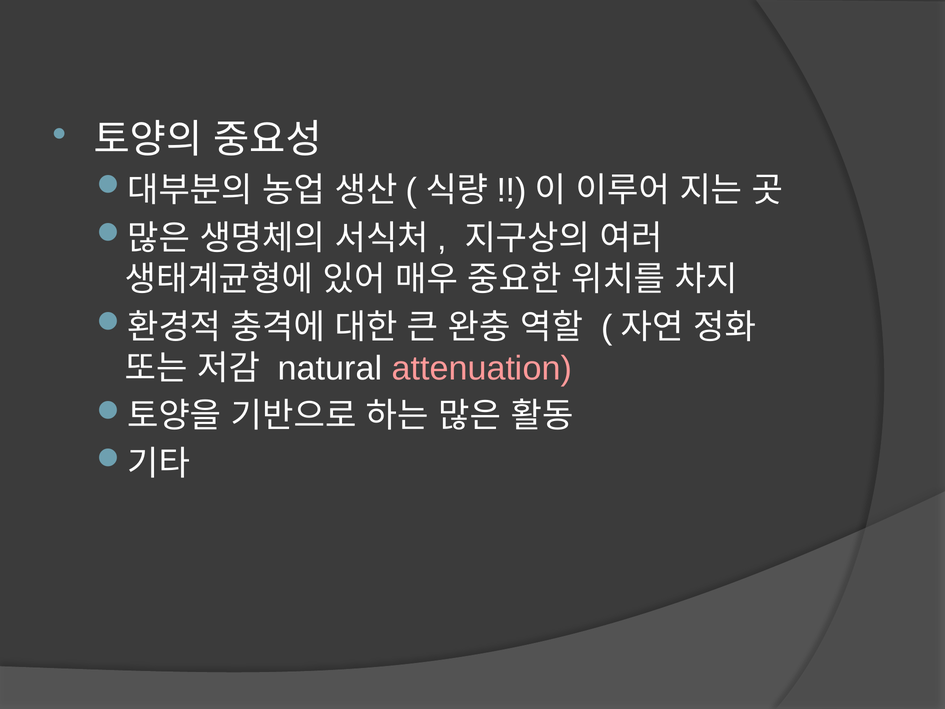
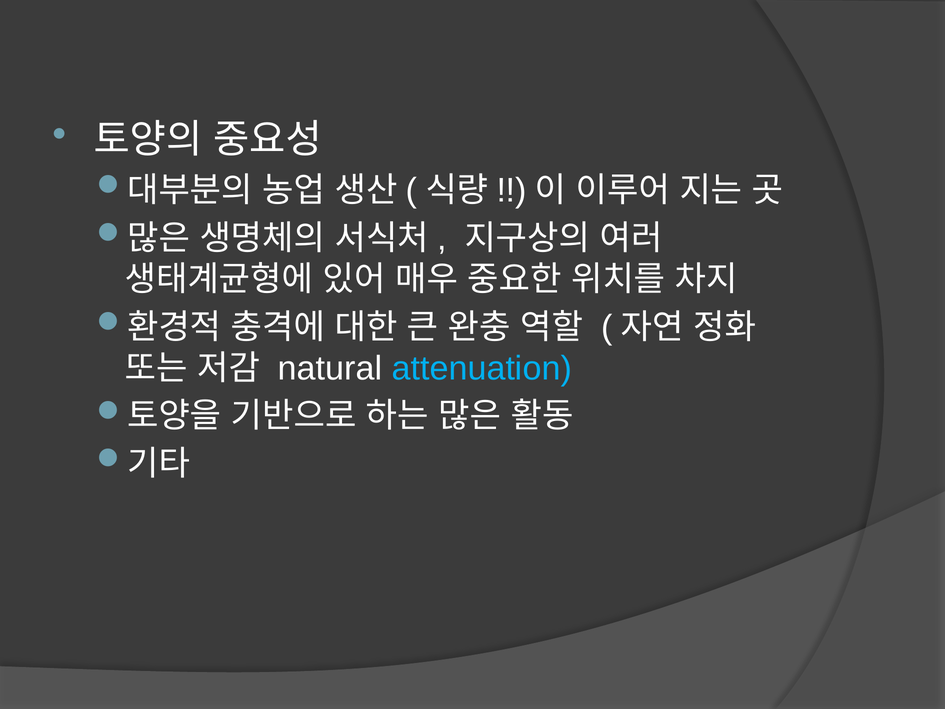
attenuation colour: pink -> light blue
